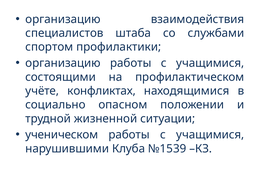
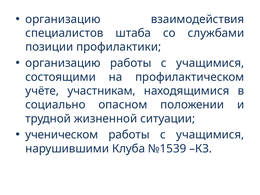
спортом: спортом -> позиции
конфликтах: конфликтах -> участникам
